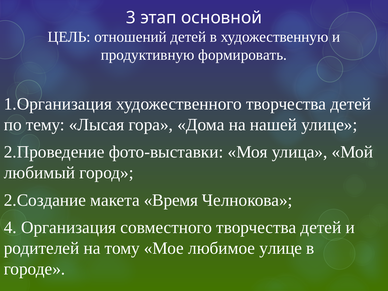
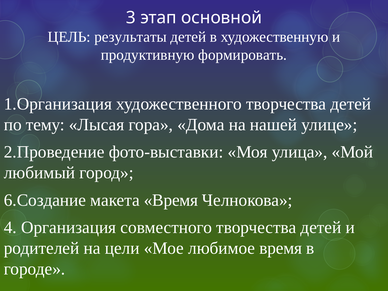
отношений: отношений -> результаты
2.Создание: 2.Создание -> 6.Создание
тому: тому -> цели
любимое улице: улице -> время
